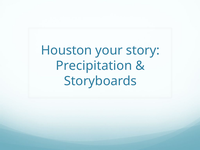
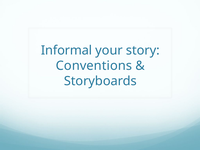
Houston: Houston -> Informal
Precipitation: Precipitation -> Conventions
